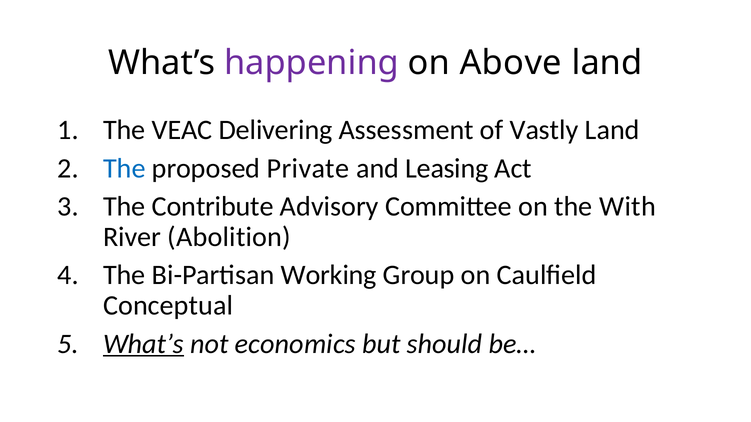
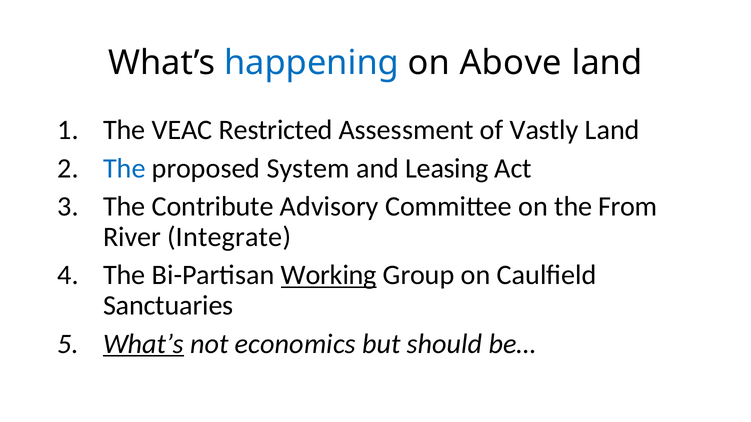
happening colour: purple -> blue
Delivering: Delivering -> Restricted
Private: Private -> System
With: With -> From
Abolition: Abolition -> Integrate
Working underline: none -> present
Conceptual: Conceptual -> Sanctuaries
